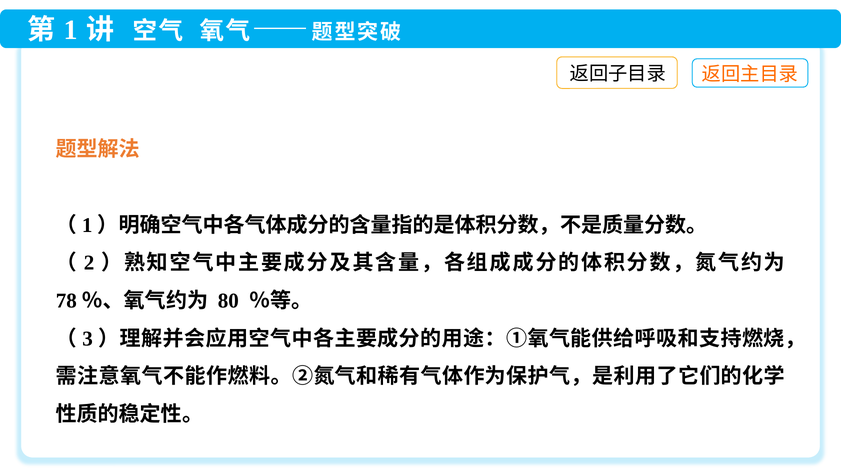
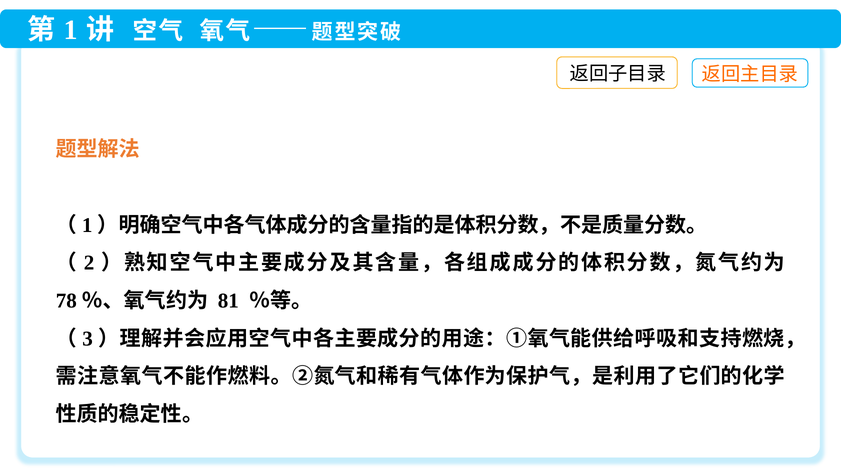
80: 80 -> 81
